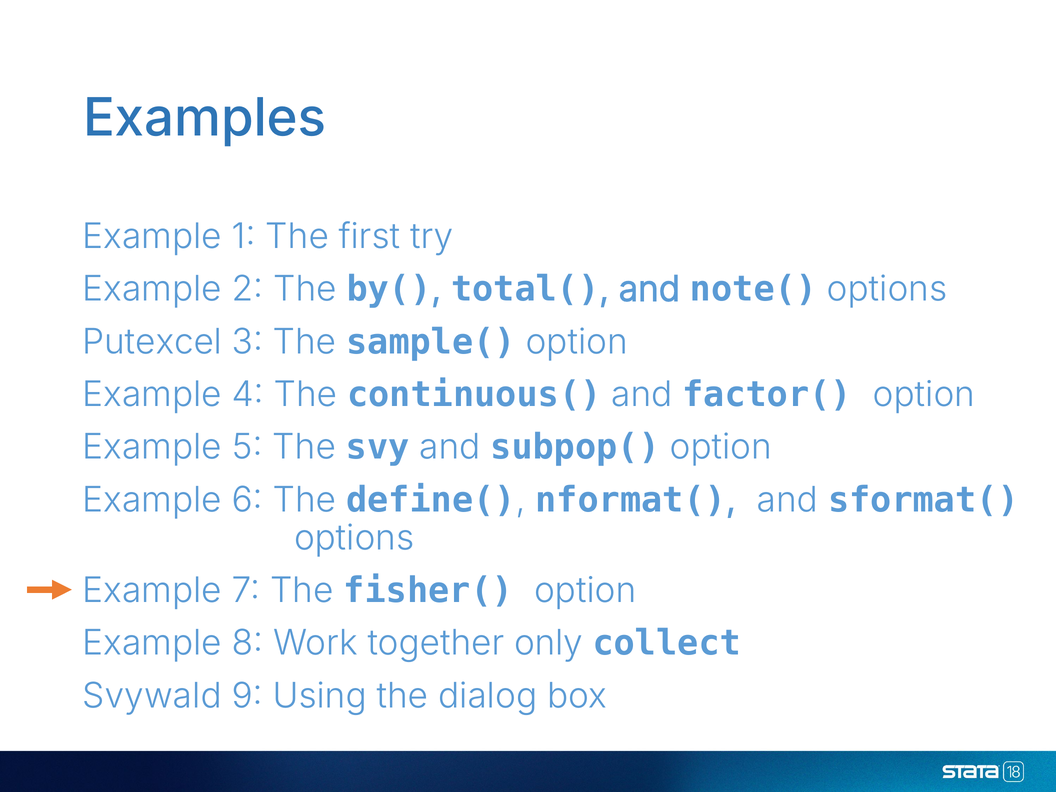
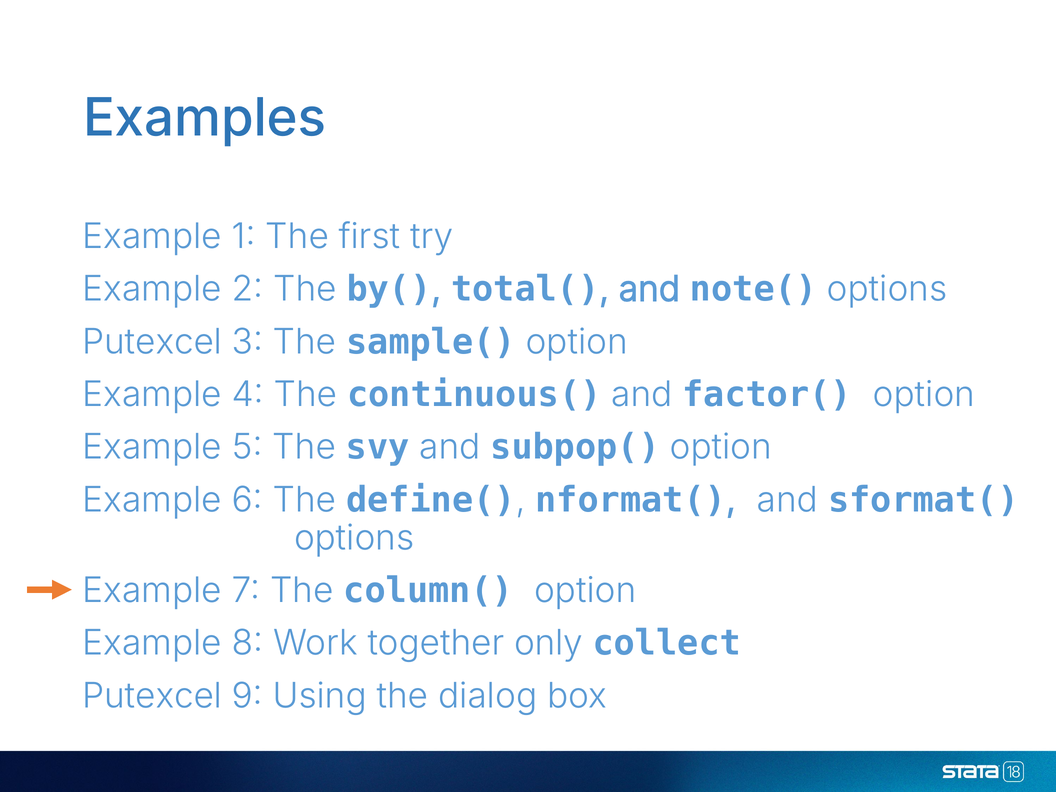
fisher(: fisher( -> column(
Svywald at (152, 696): Svywald -> Putexcel
